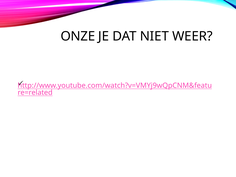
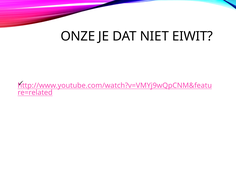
WEER: WEER -> EIWIT
